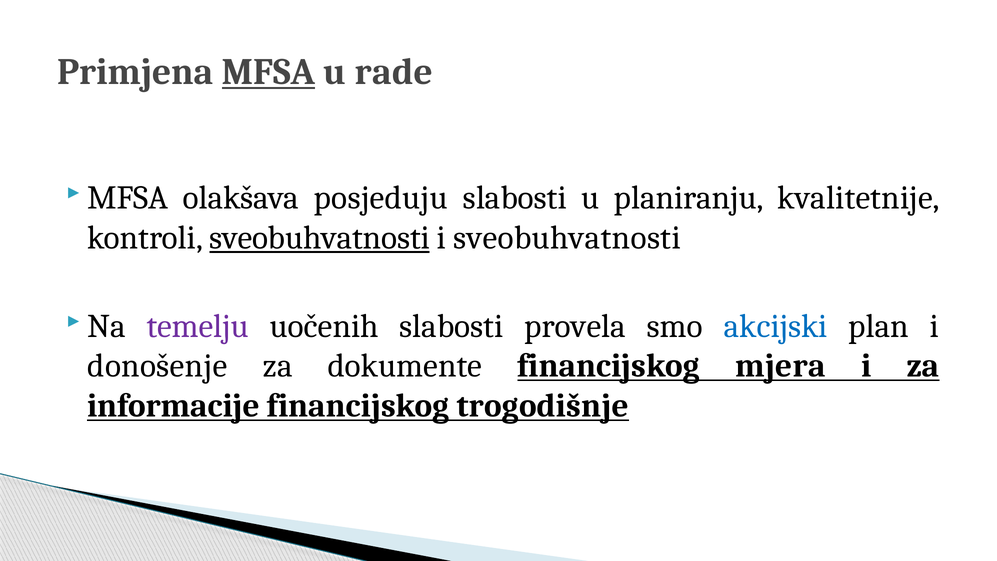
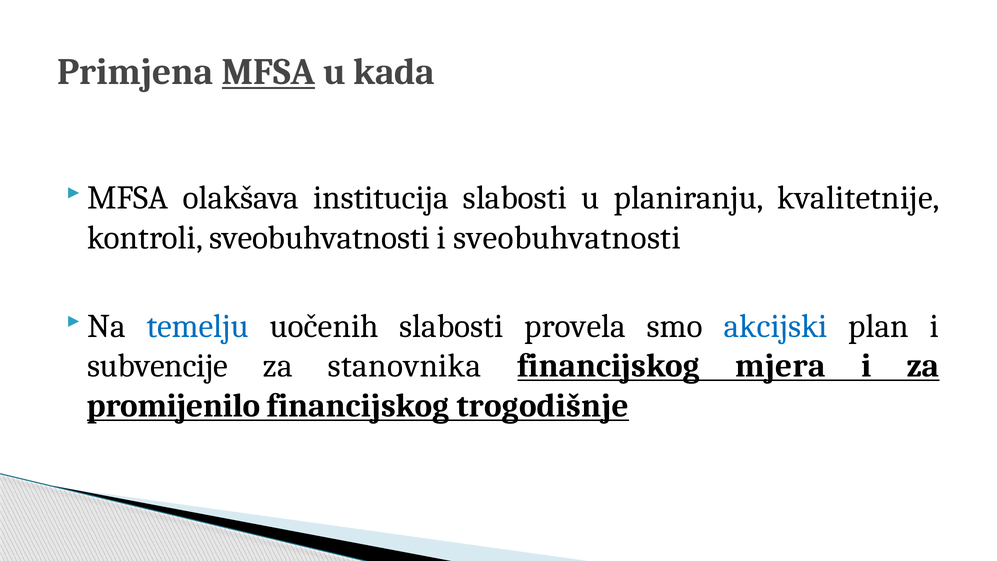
rade: rade -> kada
posjeduju: posjeduju -> institucija
sveobuhvatnosti at (320, 238) underline: present -> none
temelju colour: purple -> blue
donošenje: donošenje -> subvencije
dokumente: dokumente -> stanovnika
informacije: informacije -> promijenilo
